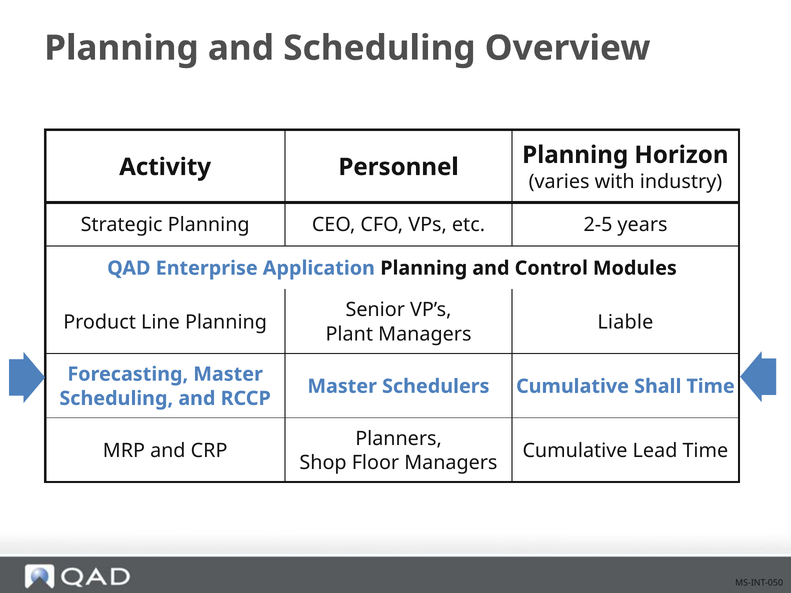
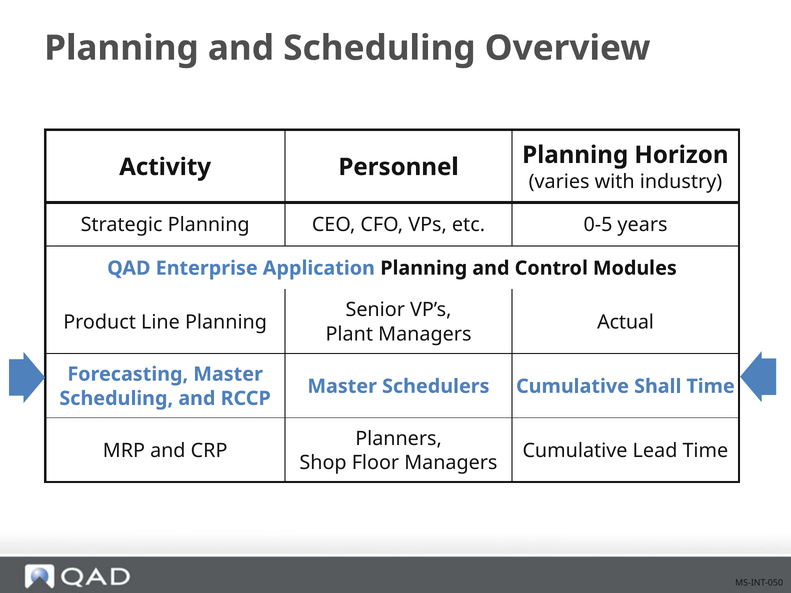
2-5: 2-5 -> 0-5
Liable: Liable -> Actual
